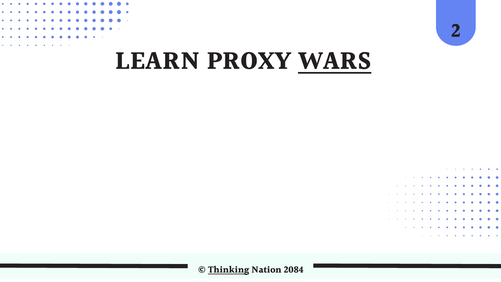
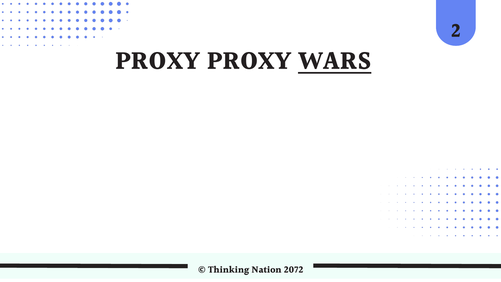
LEARN at (158, 62): LEARN -> PROXY
Thinking underline: present -> none
2084: 2084 -> 2072
